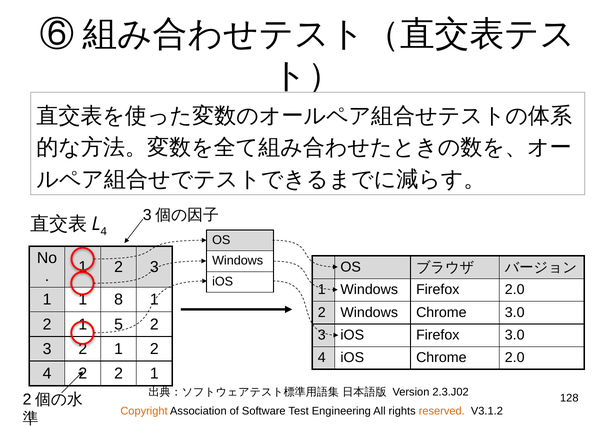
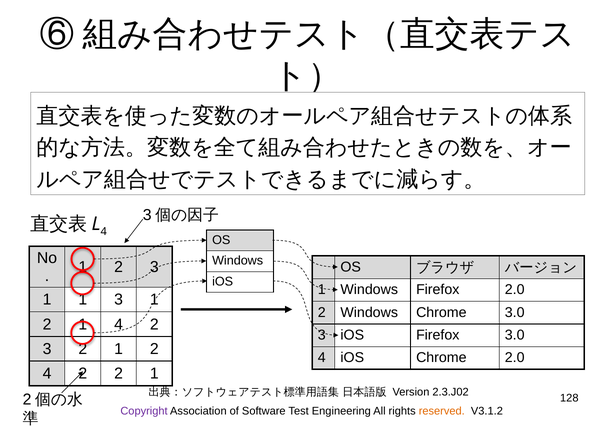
8 at (119, 300): 8 -> 3
5 at (119, 324): 5 -> 4
Copyright colour: orange -> purple
